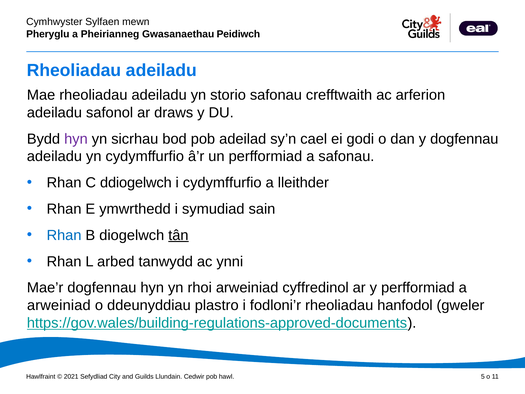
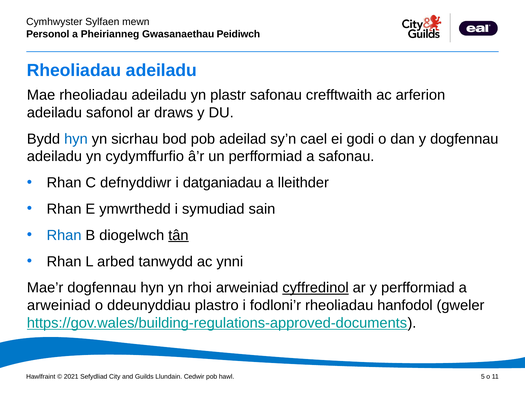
Pheryglu: Pheryglu -> Personol
storio: storio -> plastr
hyn at (76, 139) colour: purple -> blue
ddiogelwch: ddiogelwch -> defnyddiwr
i cydymffurfio: cydymffurfio -> datganiadau
cyffredinol underline: none -> present
